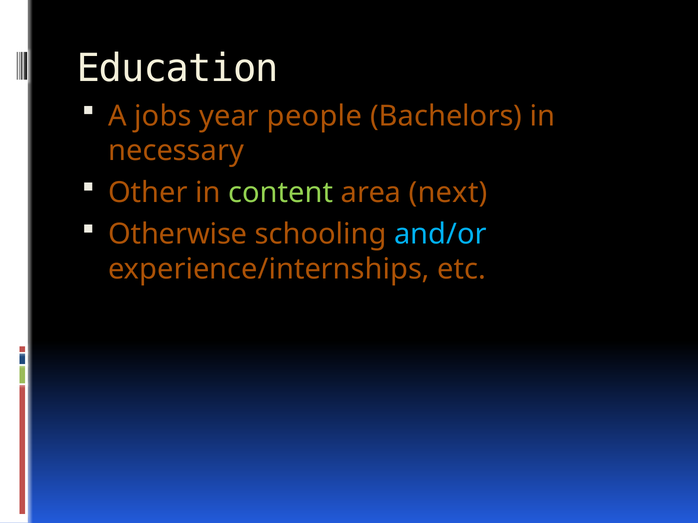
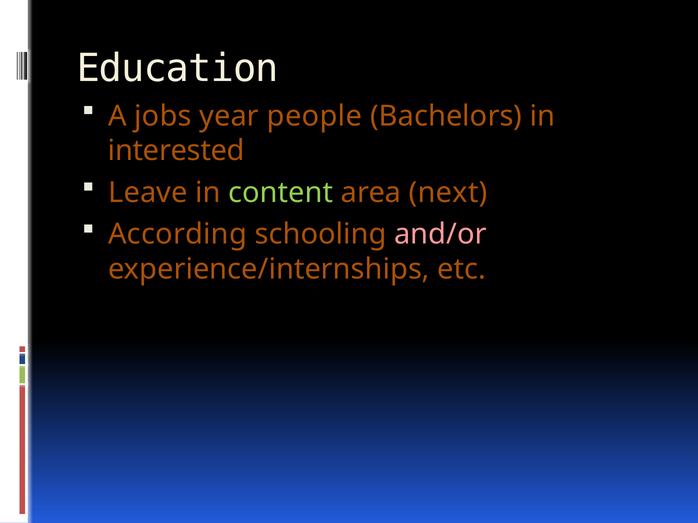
necessary: necessary -> interested
Other: Other -> Leave
Otherwise: Otherwise -> According
and/or colour: light blue -> pink
